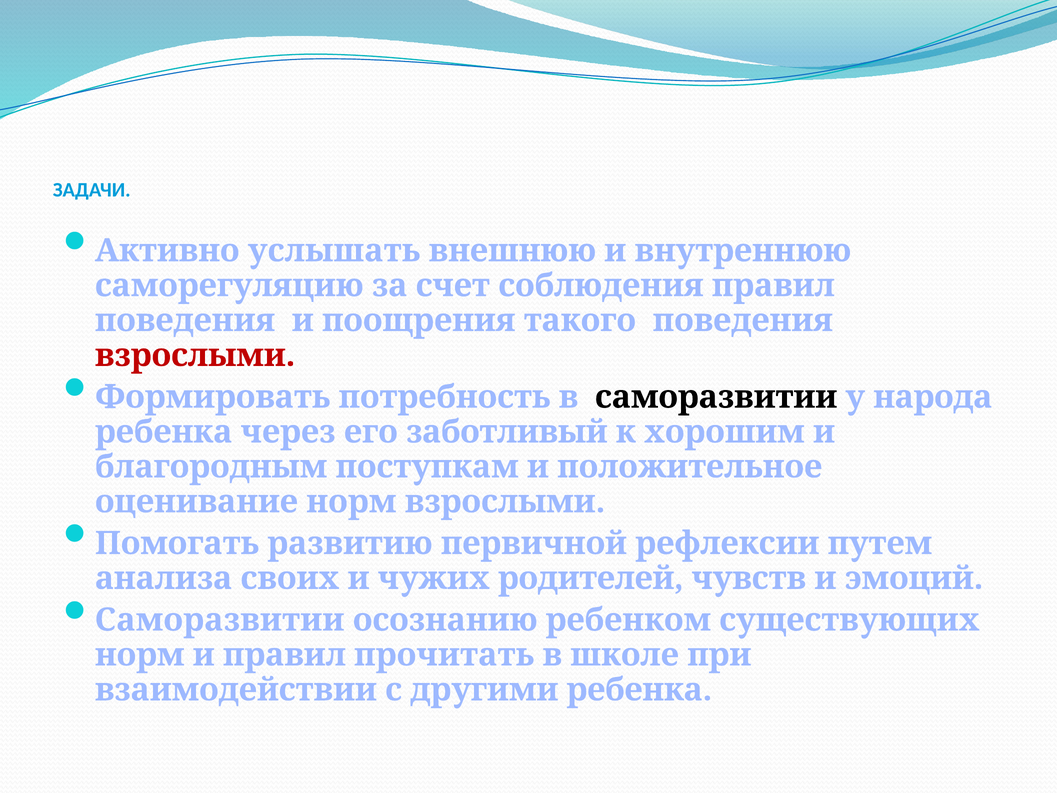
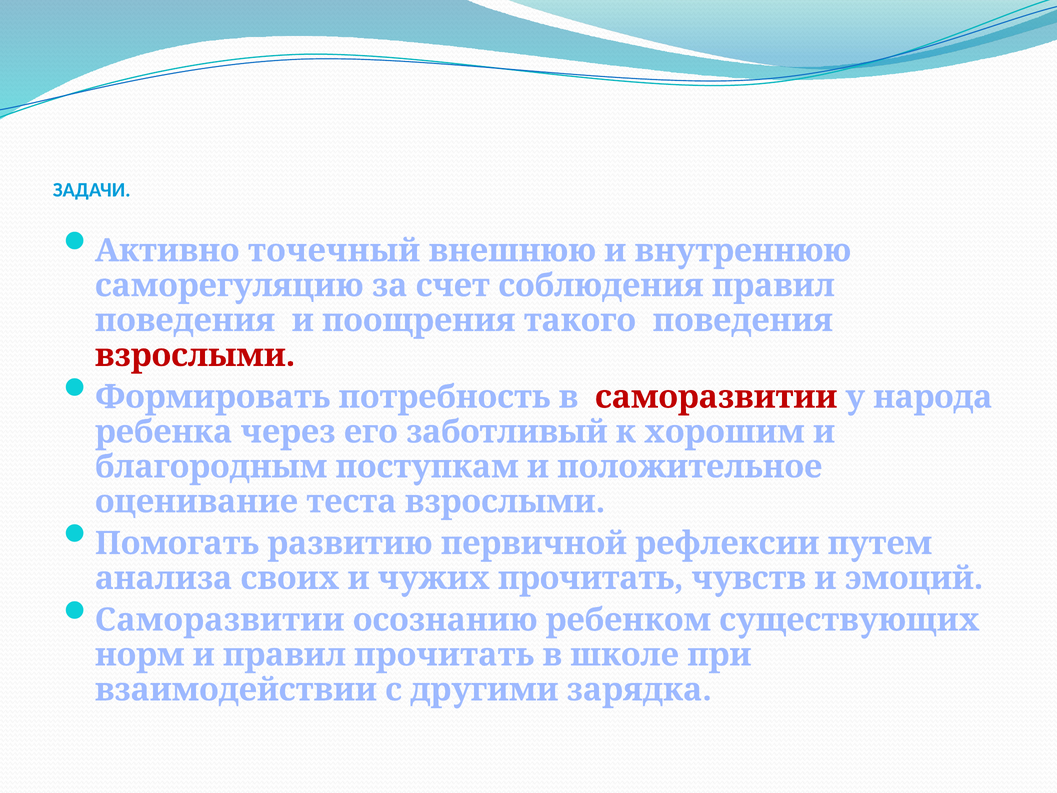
услышать: услышать -> точечный
саморазвитии at (716, 397) colour: black -> red
оценивание норм: норм -> теста
чужих родителей: родителей -> прочитать
другими ребенка: ребенка -> зарядка
